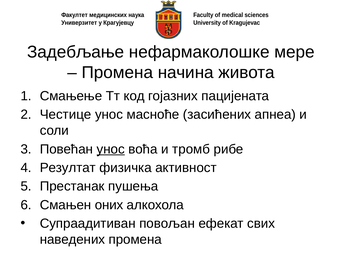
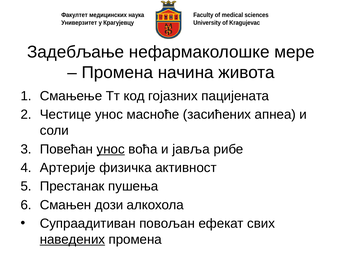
тромб: тромб -> јавља
Резултат: Резултат -> Артерије
оних: оних -> дози
наведених underline: none -> present
